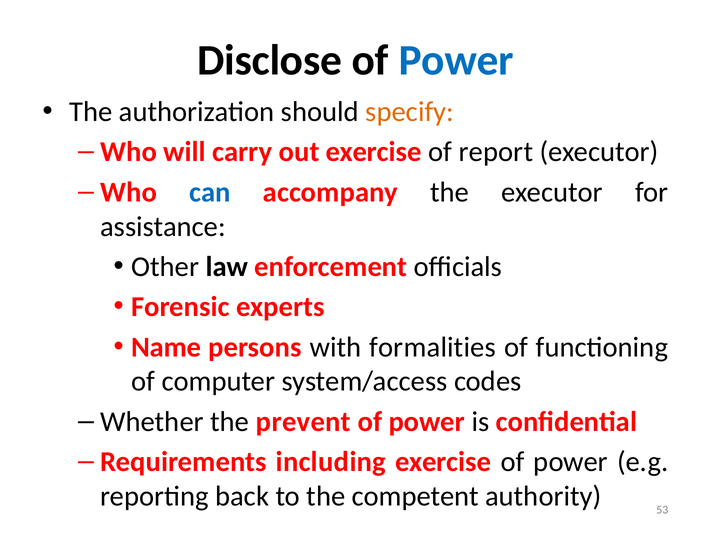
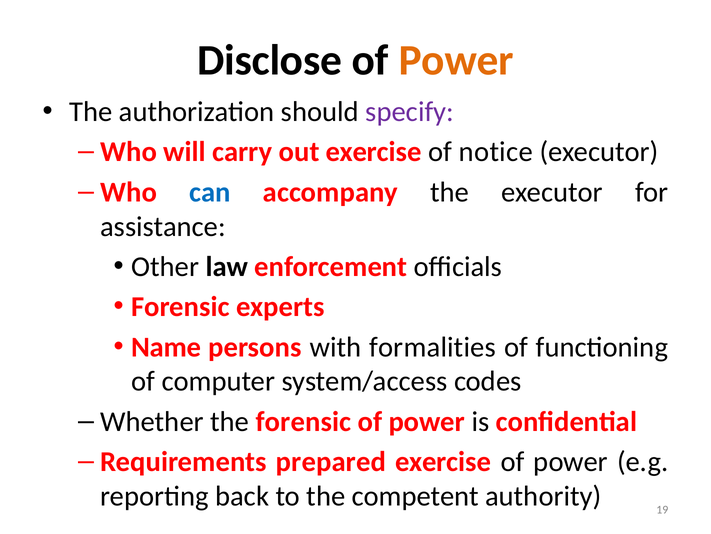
Power at (456, 61) colour: blue -> orange
specify colour: orange -> purple
report: report -> notice
the prevent: prevent -> forensic
including: including -> prepared
53: 53 -> 19
